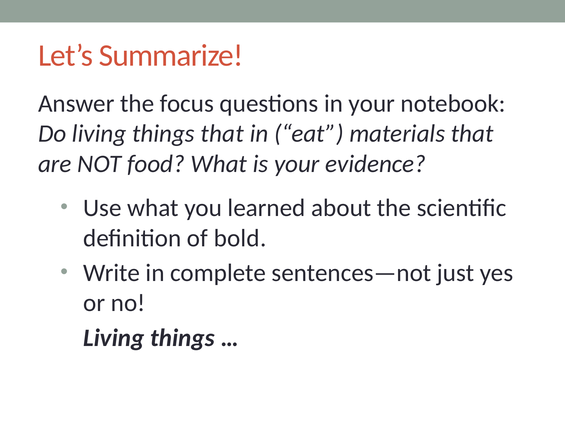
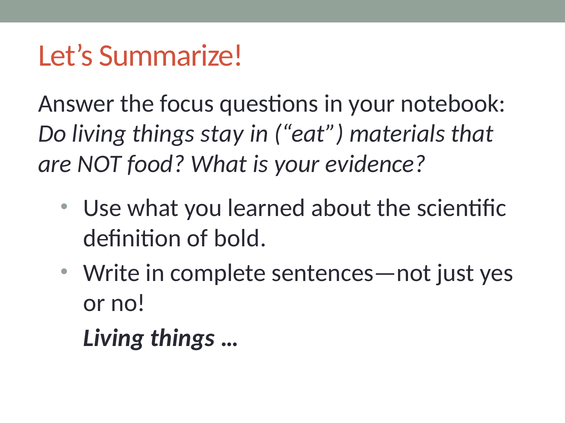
things that: that -> stay
